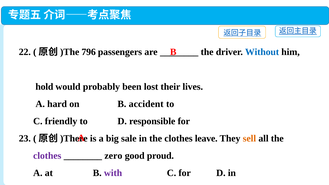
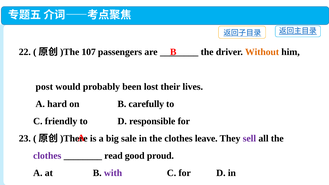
796: 796 -> 107
Without colour: blue -> orange
hold: hold -> post
accident: accident -> carefully
sell colour: orange -> purple
zero: zero -> read
